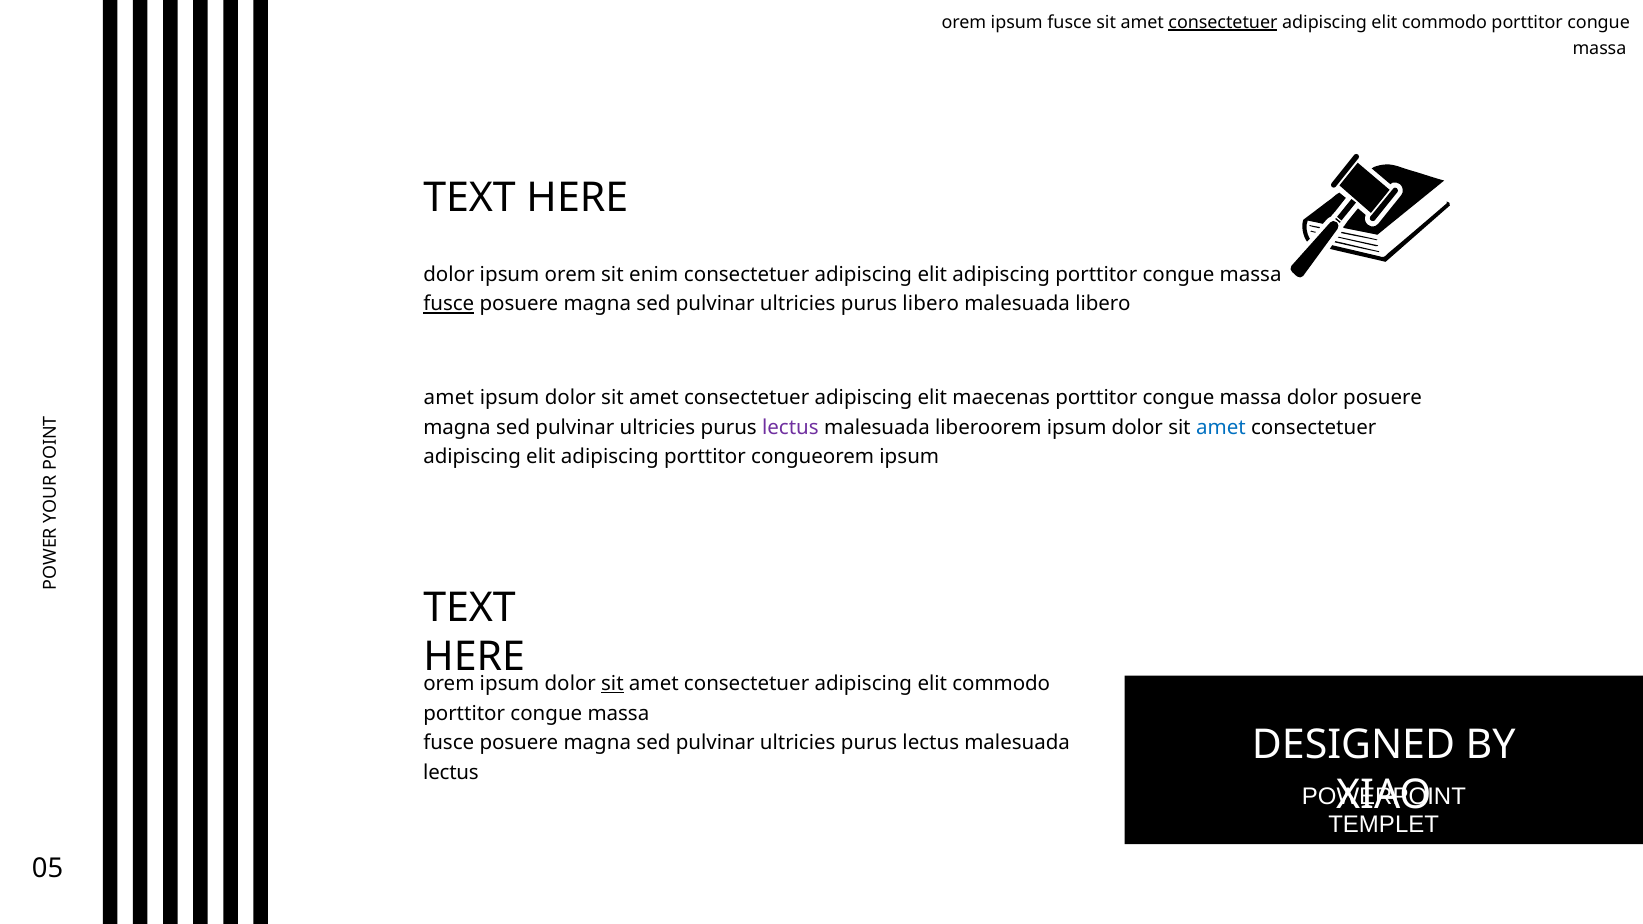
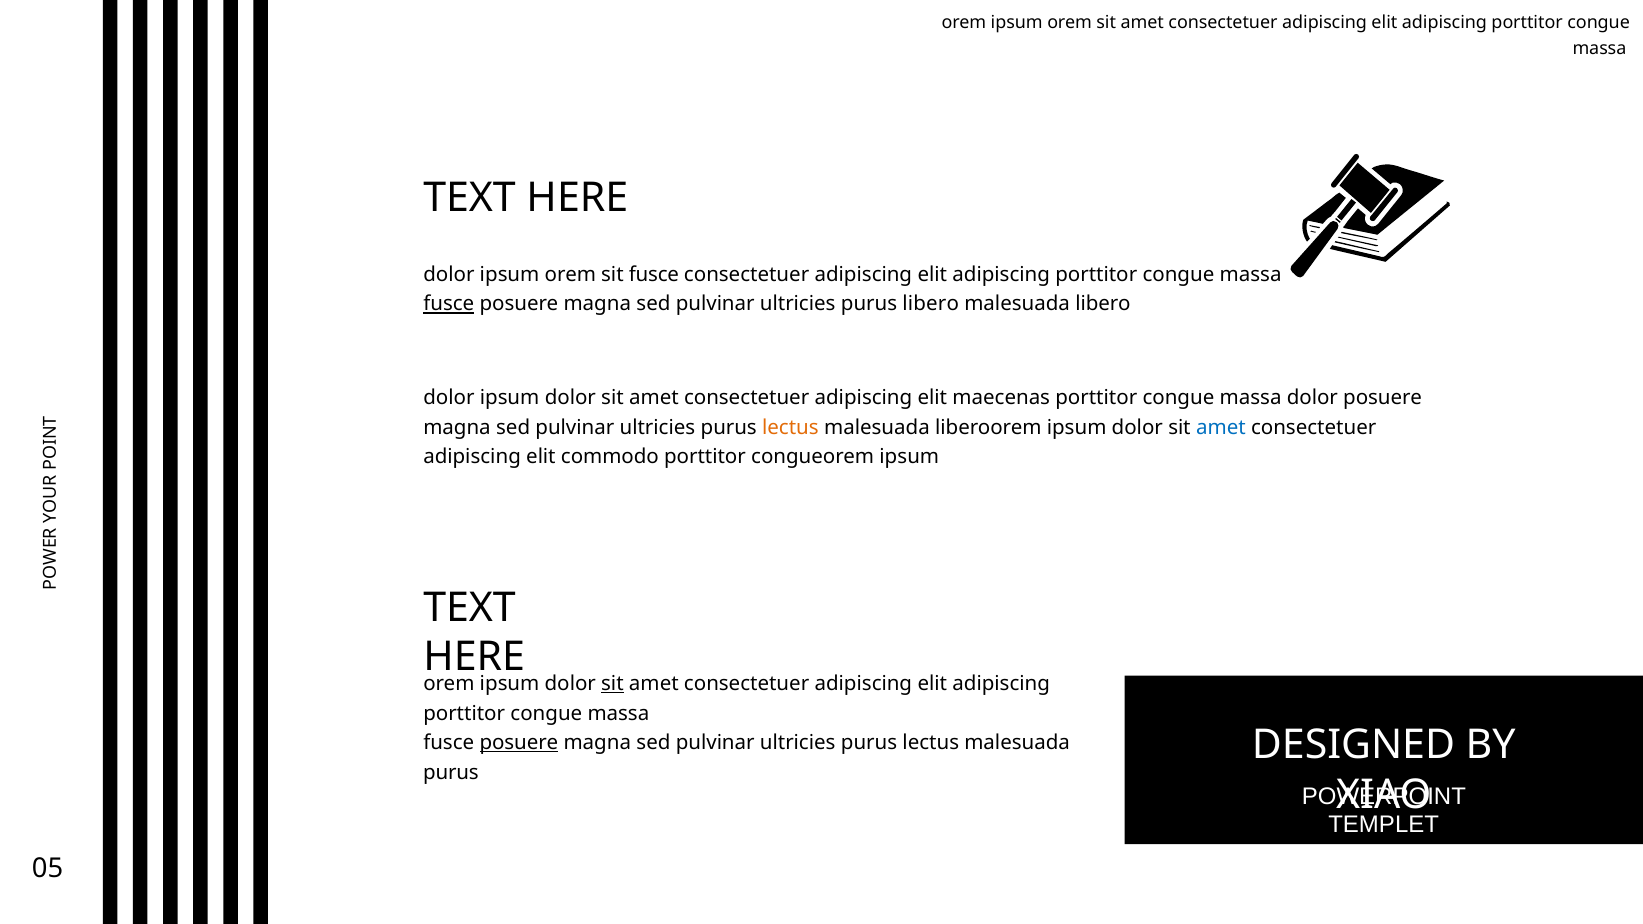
orem ipsum fusce: fusce -> orem
consectetuer at (1223, 22) underline: present -> none
commodo at (1444, 22): commodo -> adipiscing
sit enim: enim -> fusce
amet at (449, 398): amet -> dolor
lectus at (790, 427) colour: purple -> orange
adipiscing at (610, 457): adipiscing -> commodo
commodo at (1001, 684): commodo -> adipiscing
posuere at (519, 743) underline: none -> present
lectus at (451, 773): lectus -> purus
